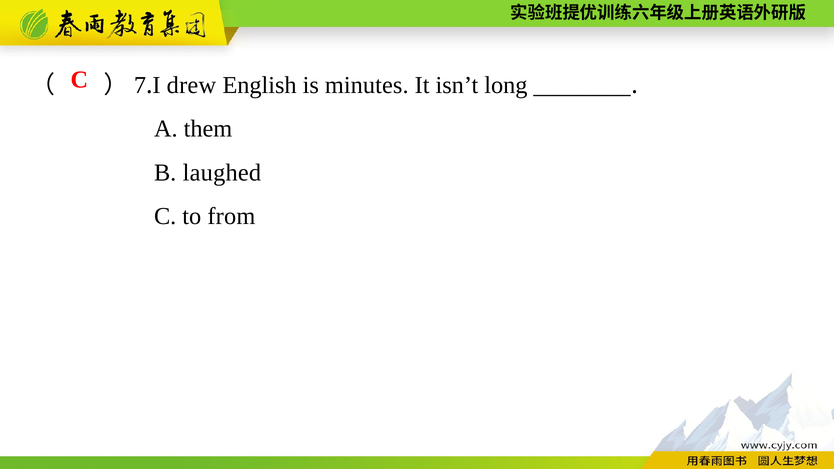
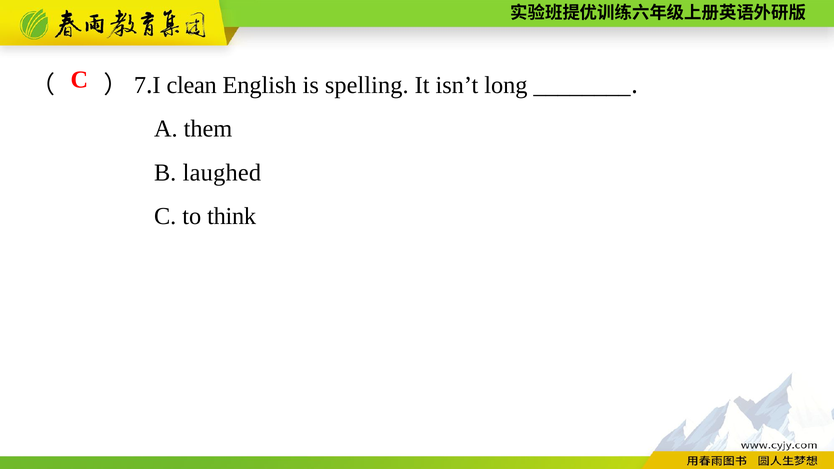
drew: drew -> clean
minutes: minutes -> spelling
from: from -> think
